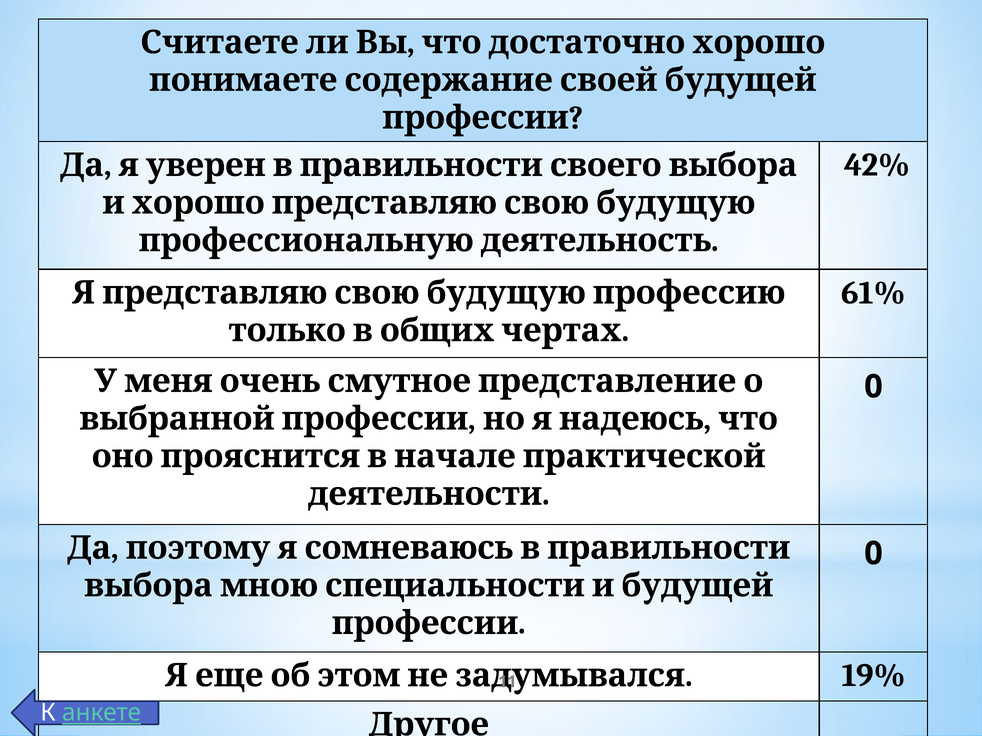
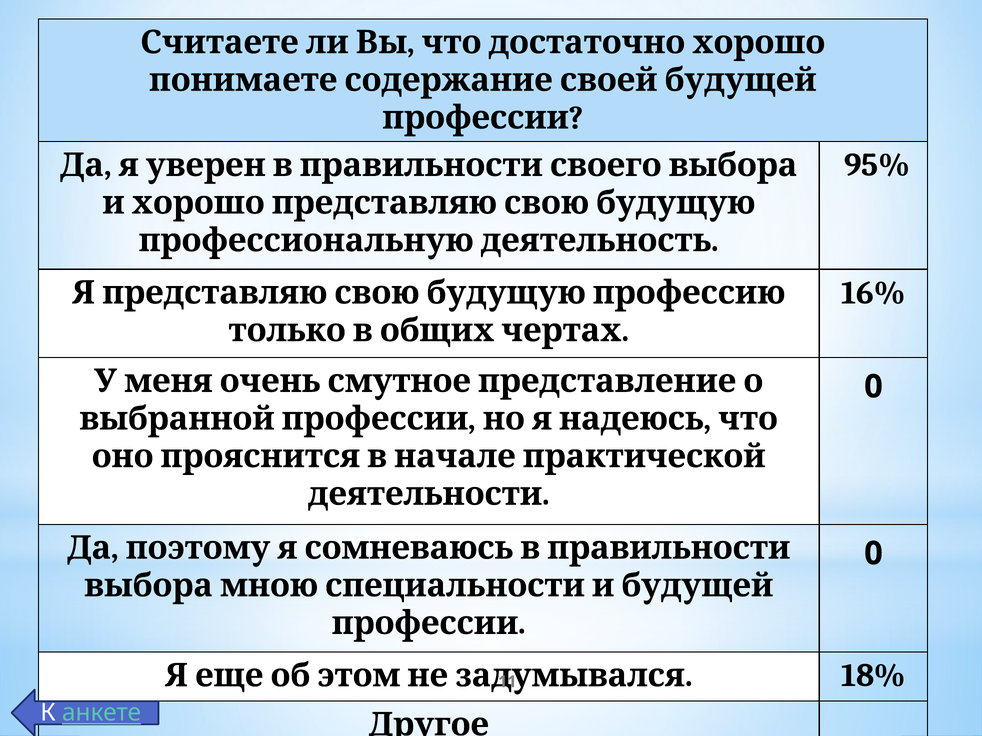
42%: 42% -> 95%
61%: 61% -> 16%
19%: 19% -> 18%
